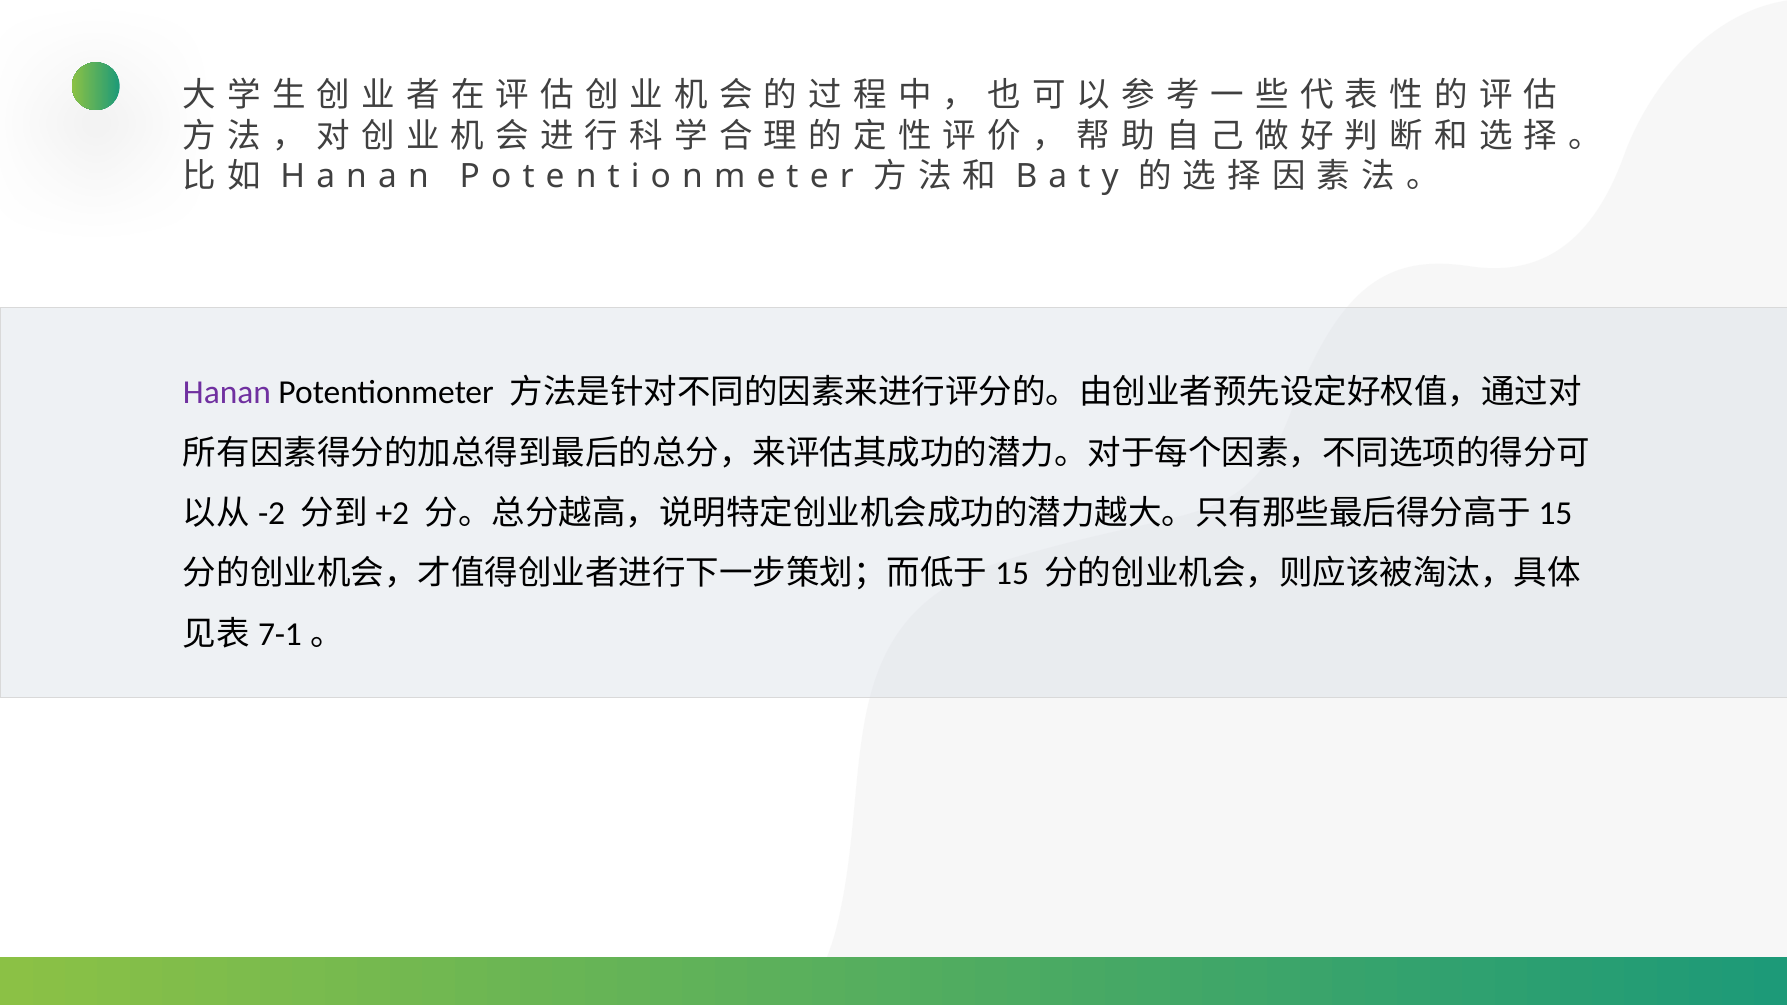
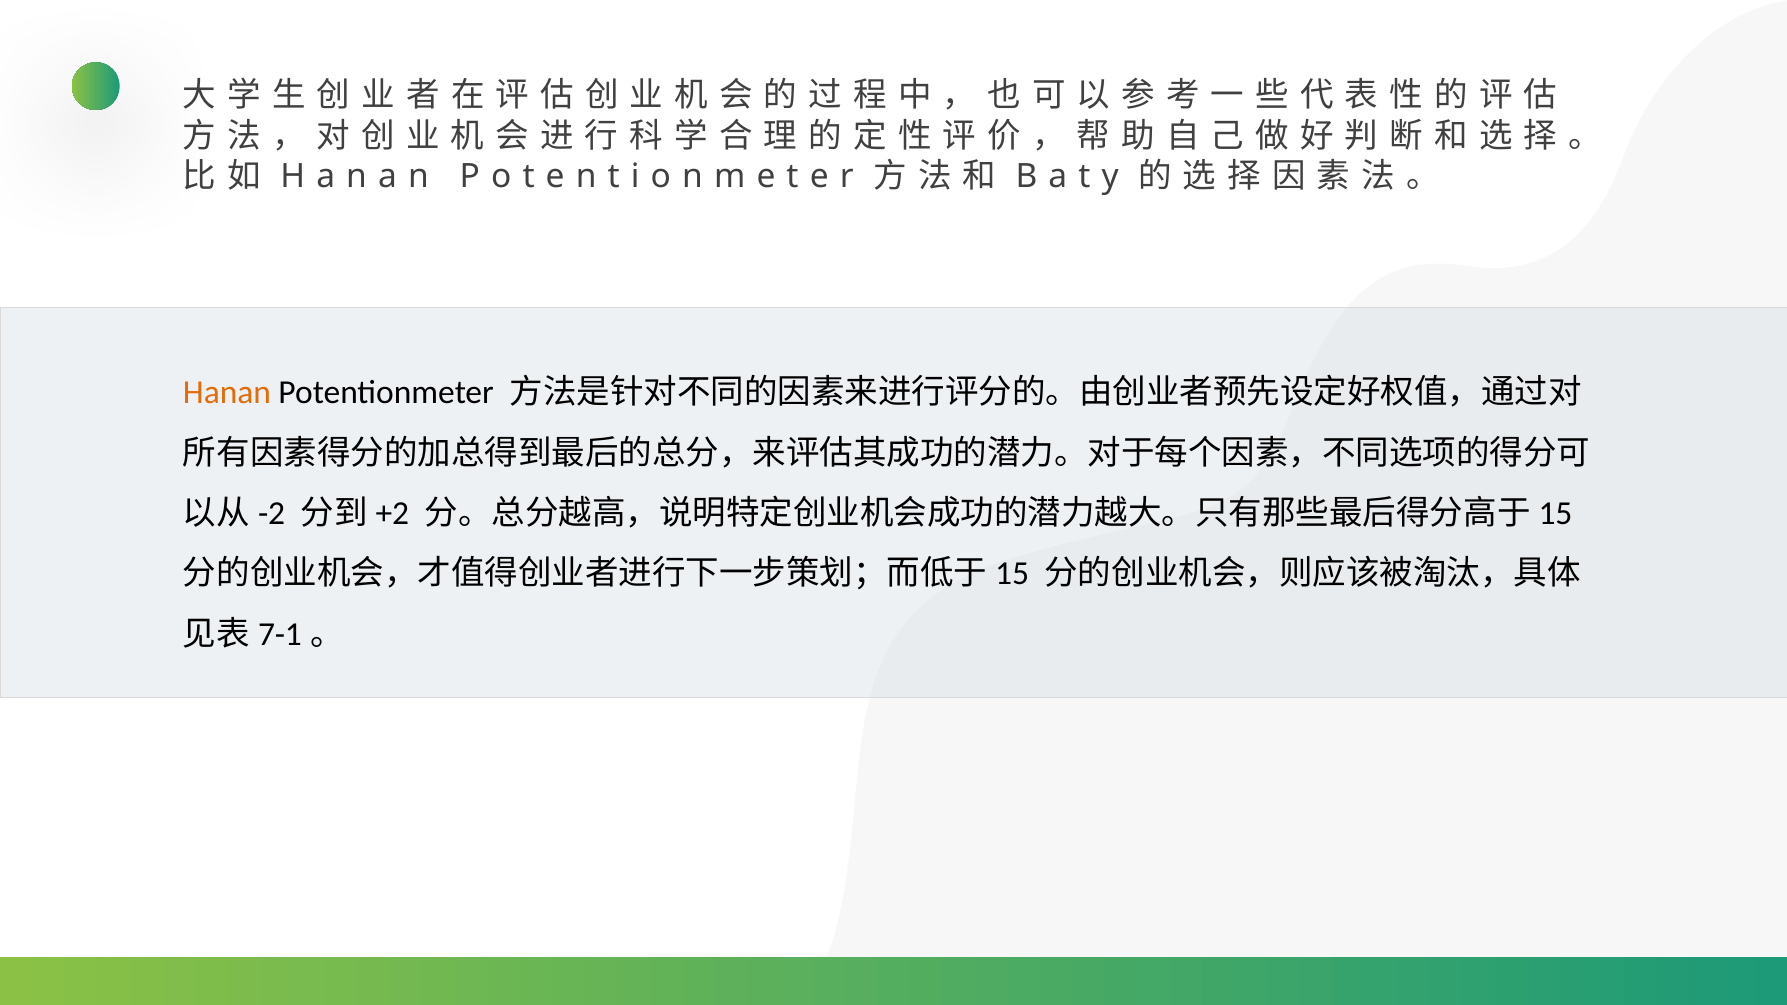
Hanan colour: purple -> orange
